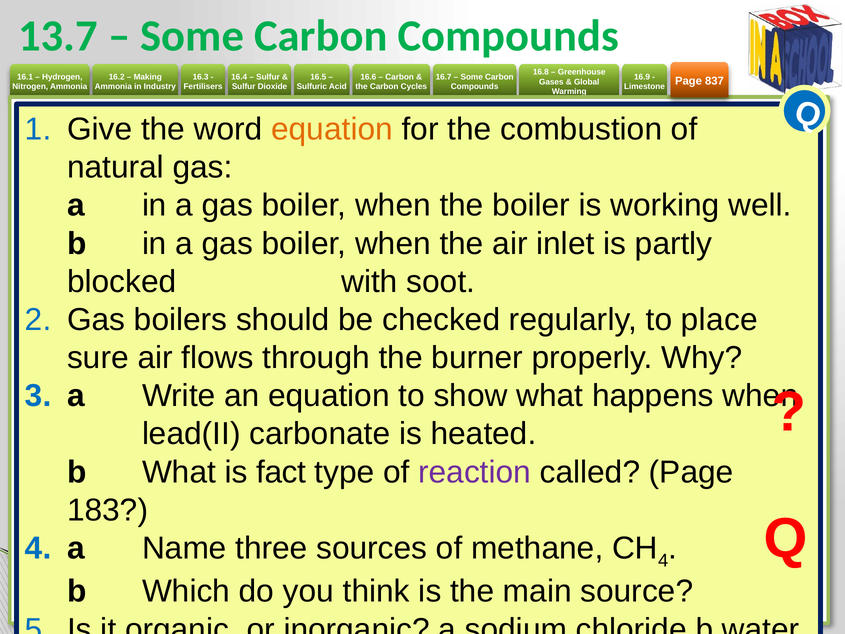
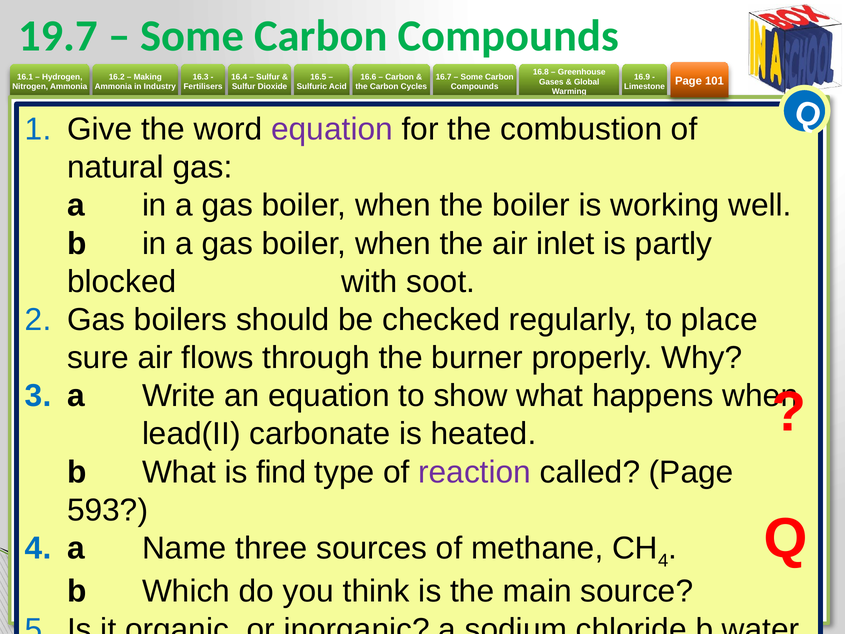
13.7: 13.7 -> 19.7
837: 837 -> 101
equation at (332, 129) colour: orange -> purple
fact: fact -> find
183: 183 -> 593
